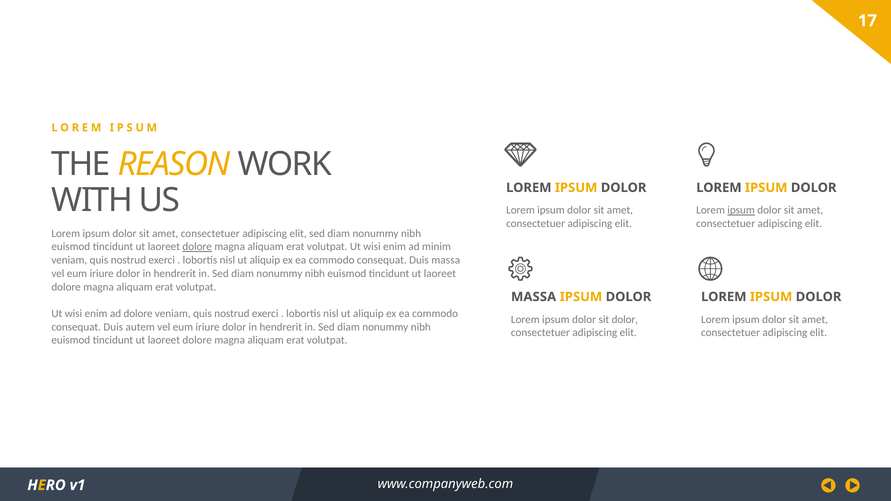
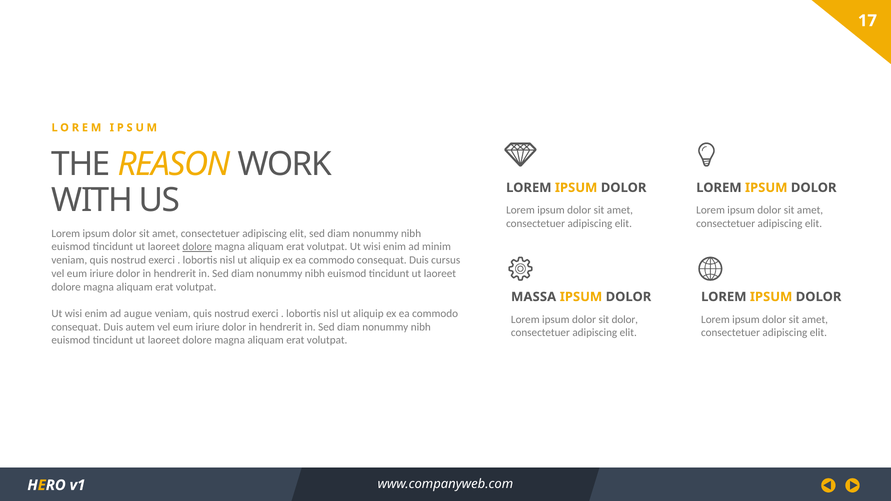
ipsum at (741, 210) underline: present -> none
Duis massa: massa -> cursus
ad dolore: dolore -> augue
